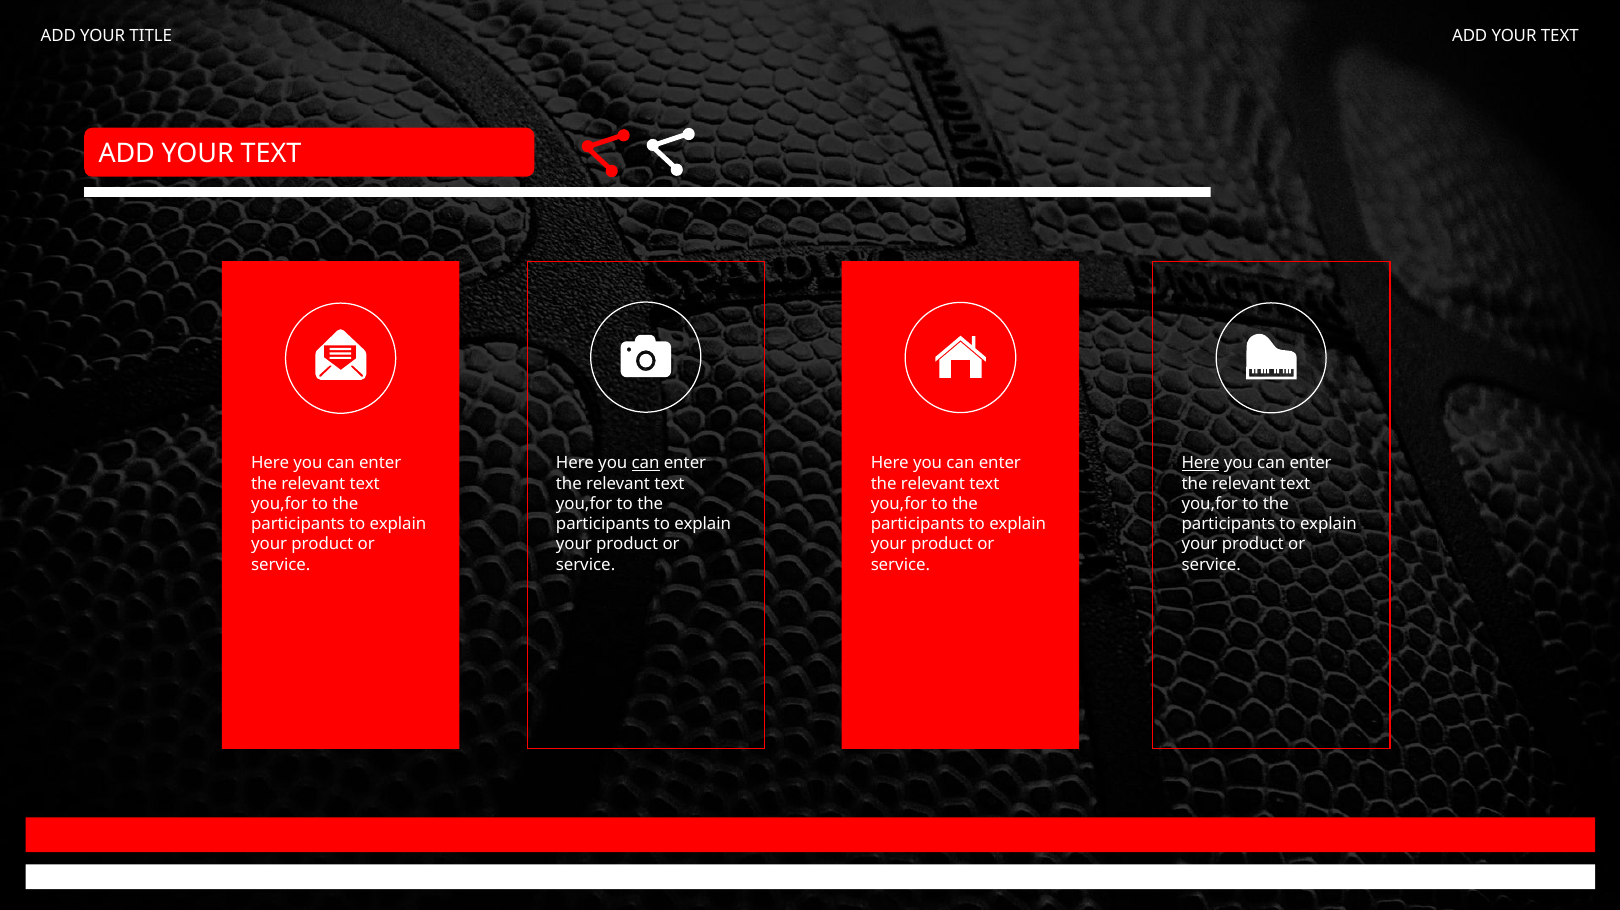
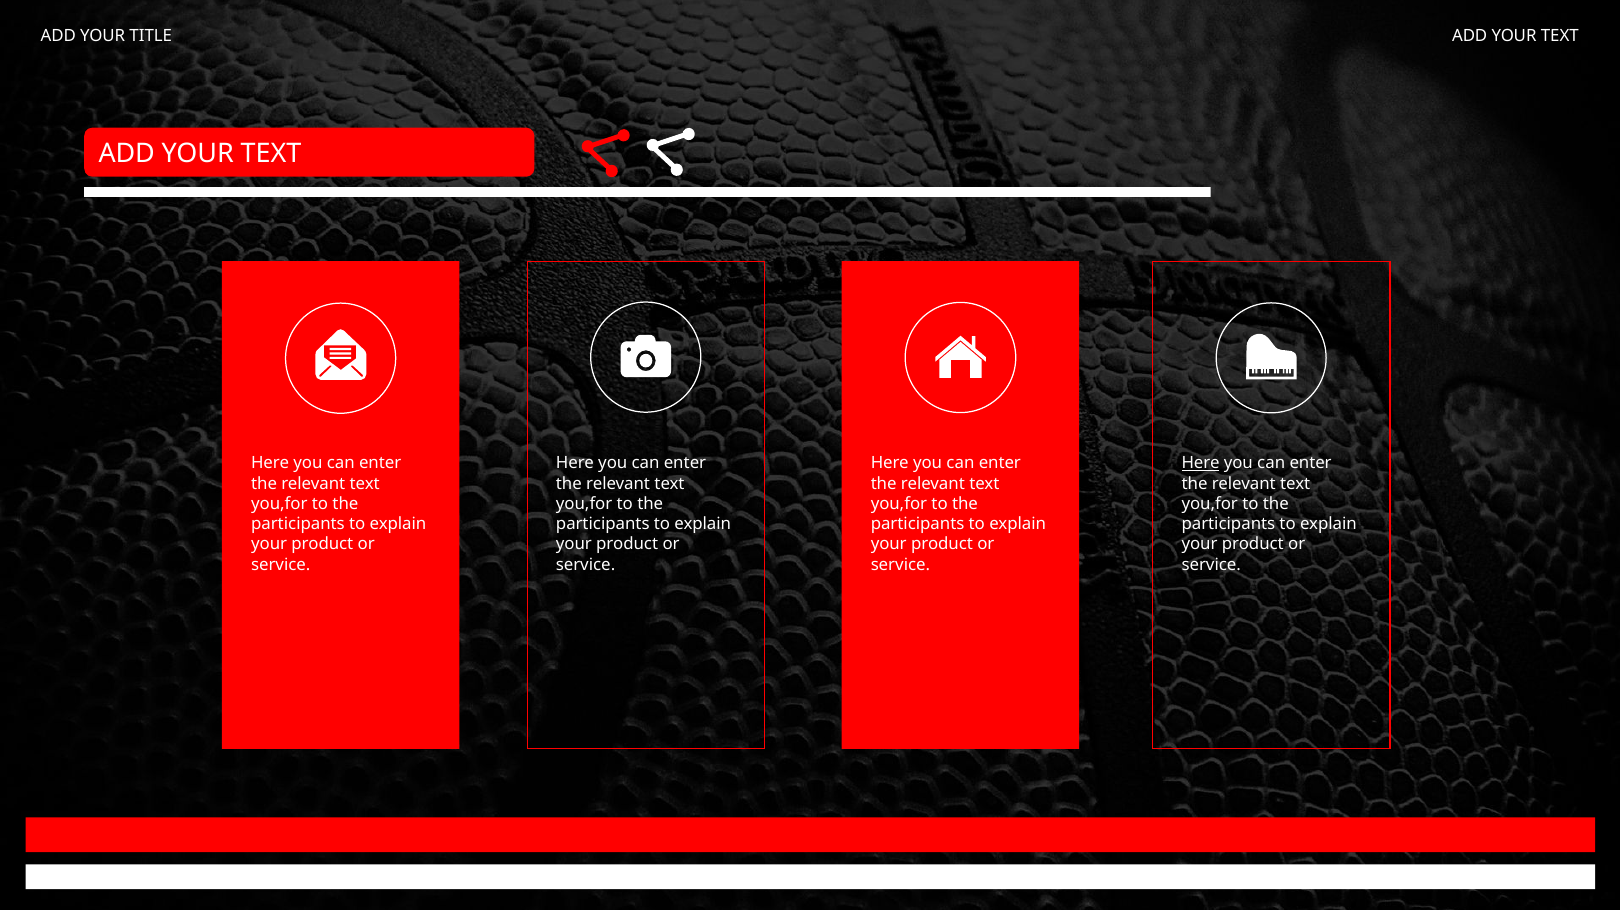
can at (646, 463) underline: present -> none
